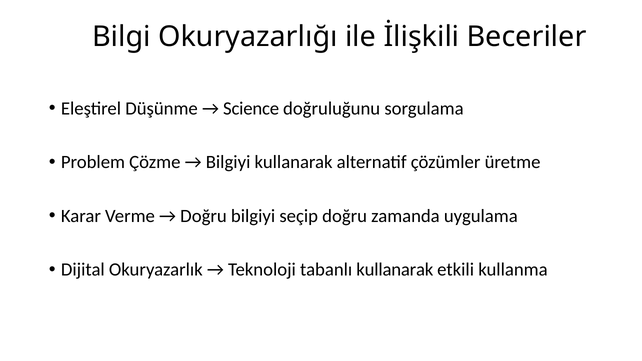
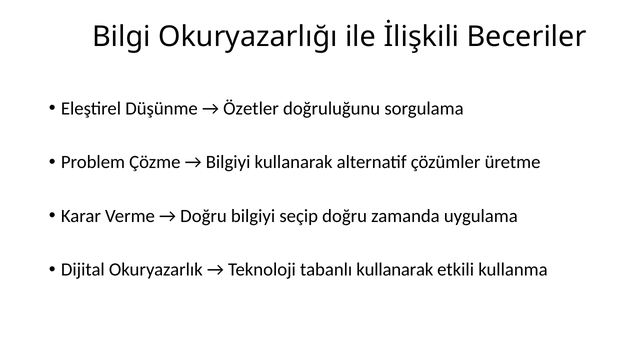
Science: Science -> Özetler
